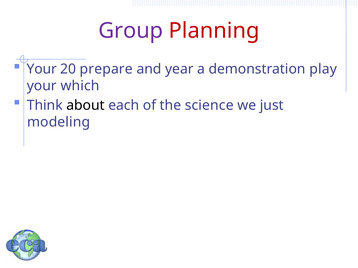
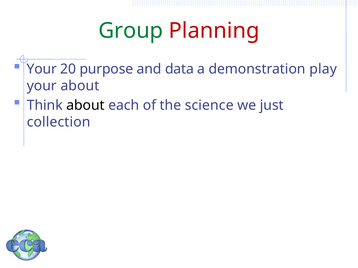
Group colour: purple -> green
prepare: prepare -> purpose
year: year -> data
your which: which -> about
modeling: modeling -> collection
